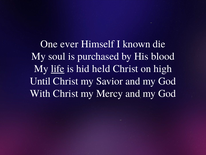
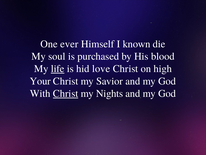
held: held -> love
Until: Until -> Your
Christ at (66, 93) underline: none -> present
Mercy: Mercy -> Nights
